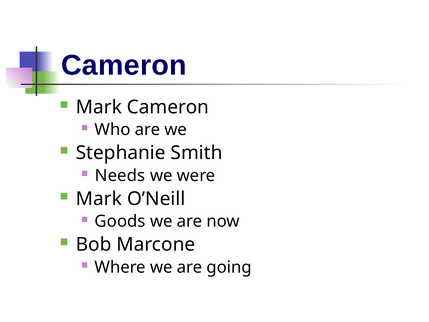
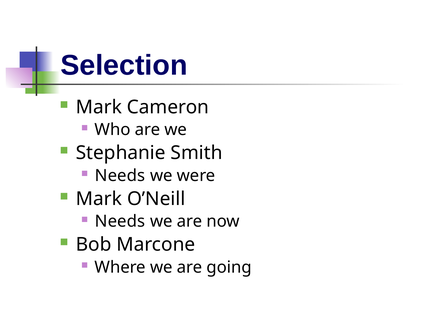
Cameron at (124, 65): Cameron -> Selection
Goods at (120, 221): Goods -> Needs
